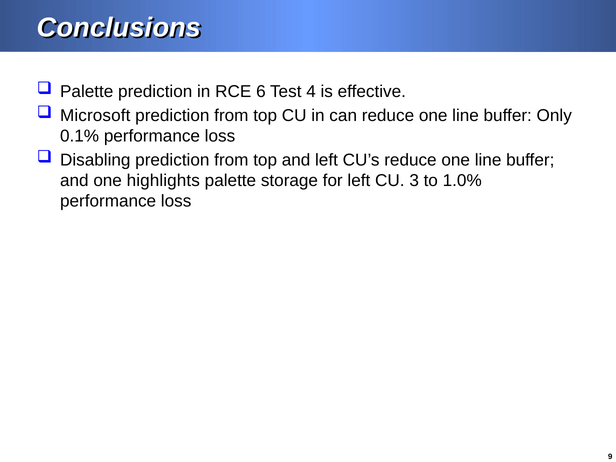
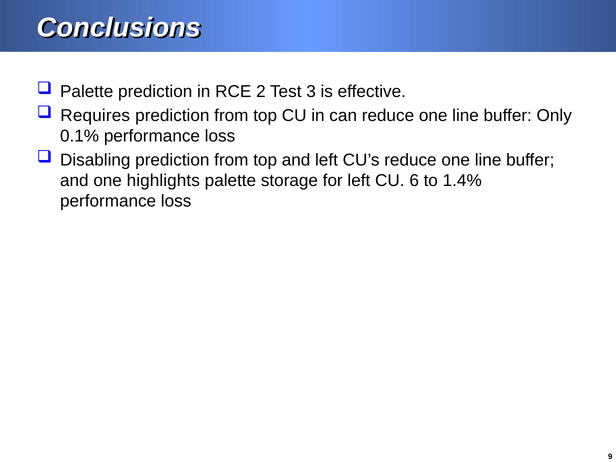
6: 6 -> 2
4: 4 -> 3
Microsoft: Microsoft -> Requires
3: 3 -> 6
1.0%: 1.0% -> 1.4%
